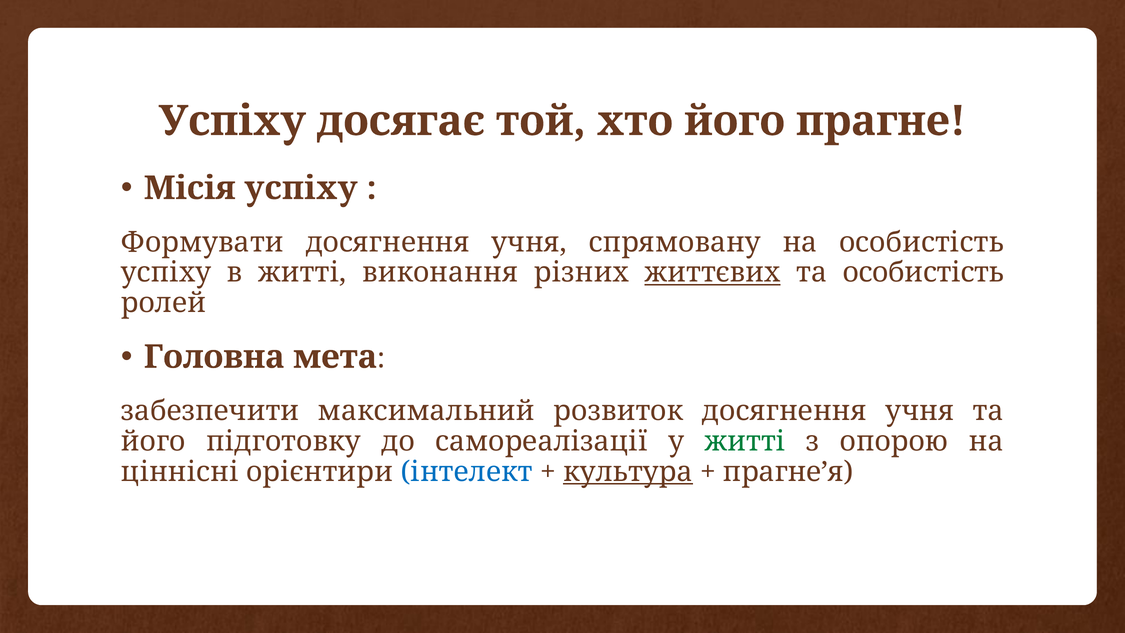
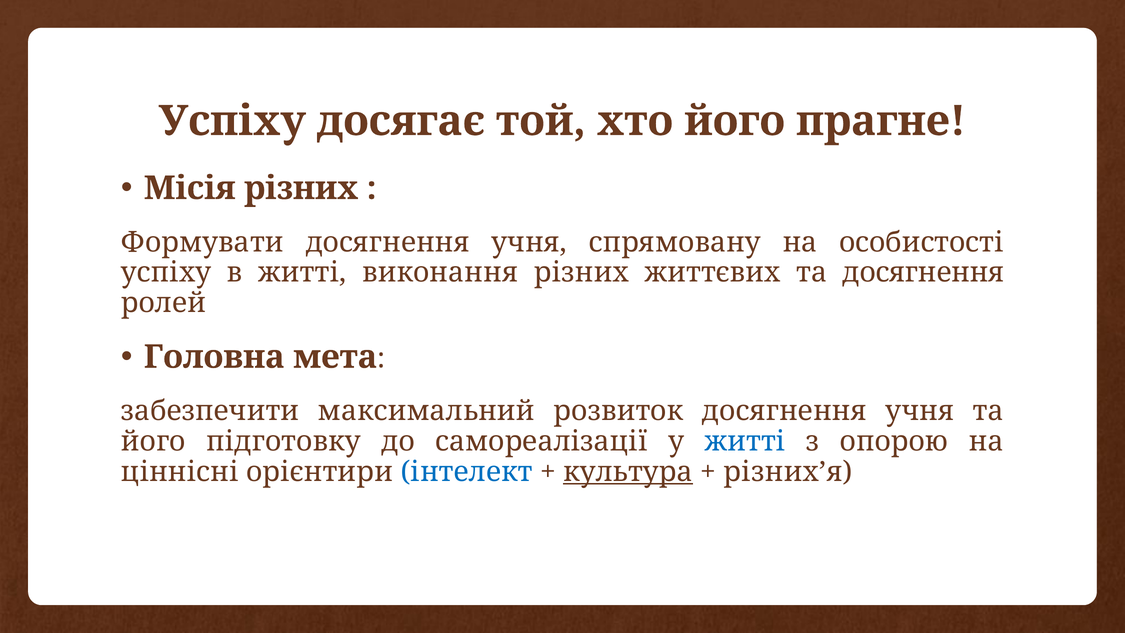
Місія успіху: успіху -> різних
на особистість: особистість -> особистості
життєвих underline: present -> none
та особистість: особистість -> досягнення
житті at (745, 441) colour: green -> blue
прагне’я: прагне’я -> різних’я
